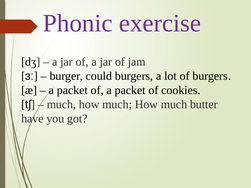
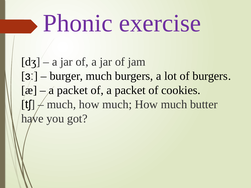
burger could: could -> much
